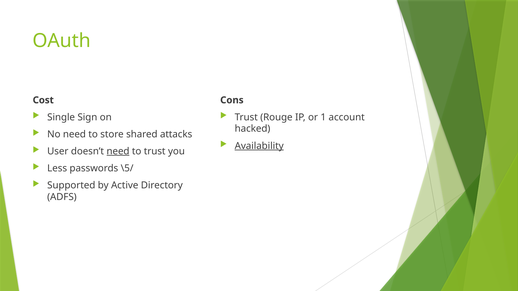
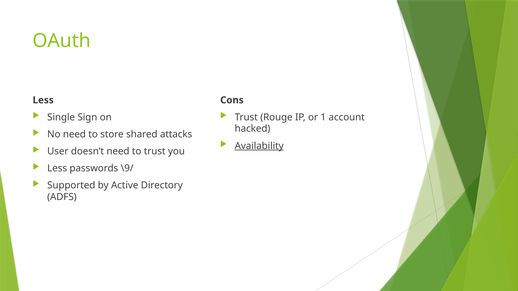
Cost at (43, 100): Cost -> Less
need at (118, 151) underline: present -> none
\5/: \5/ -> \9/
